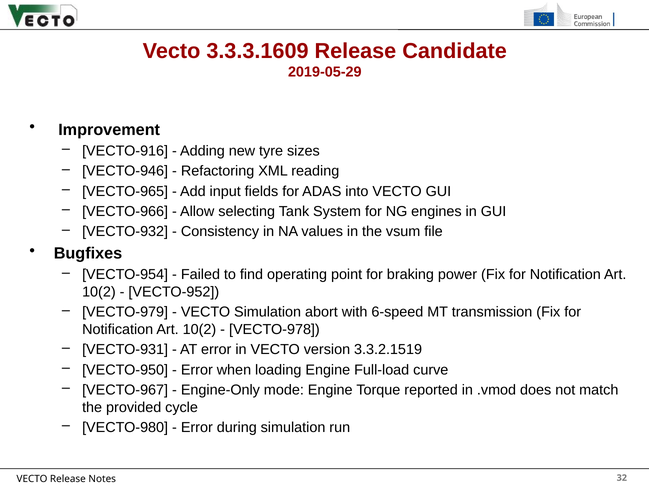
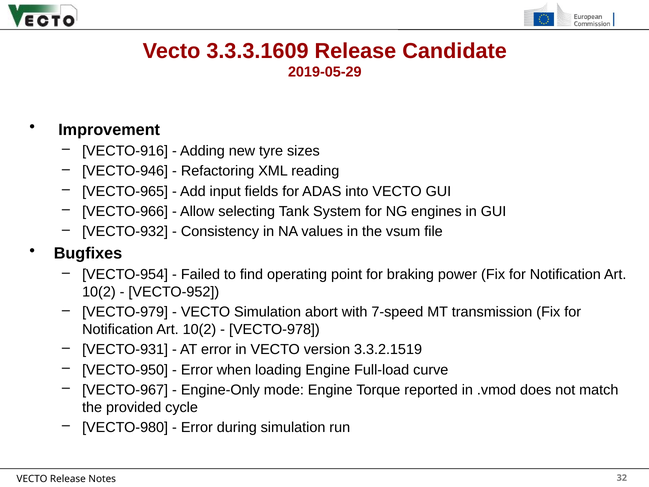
6-speed: 6-speed -> 7-speed
